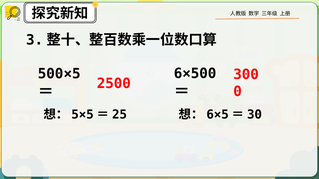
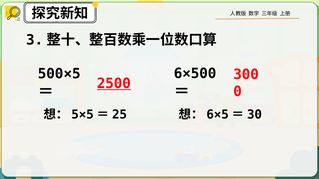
2500 underline: none -> present
